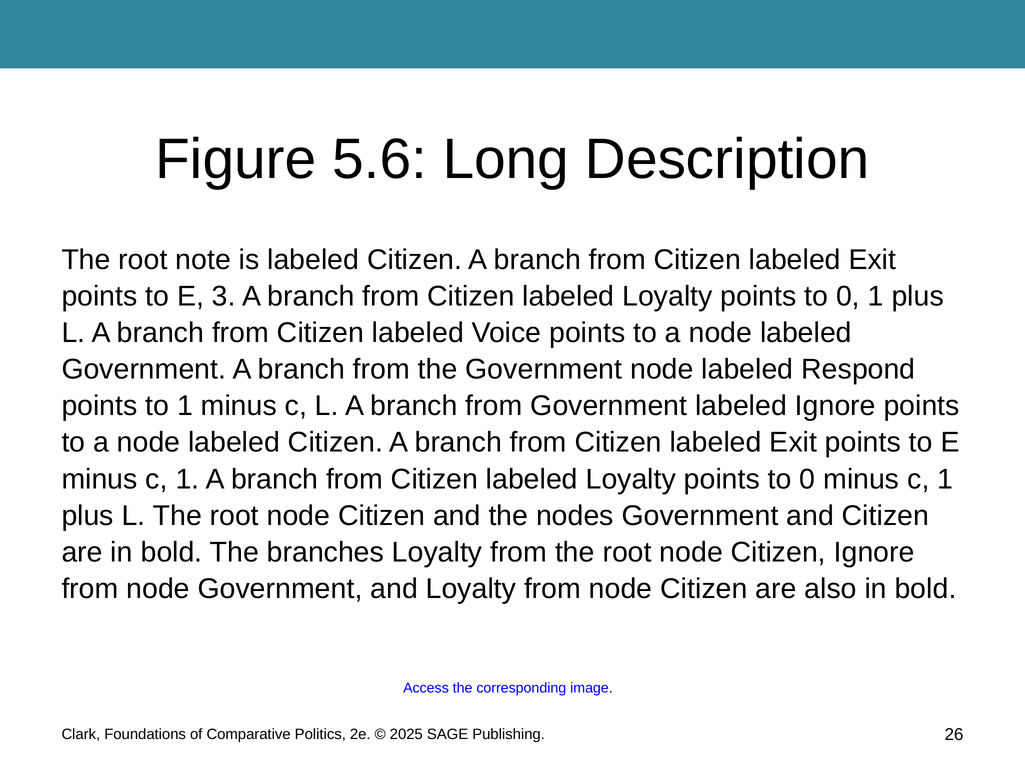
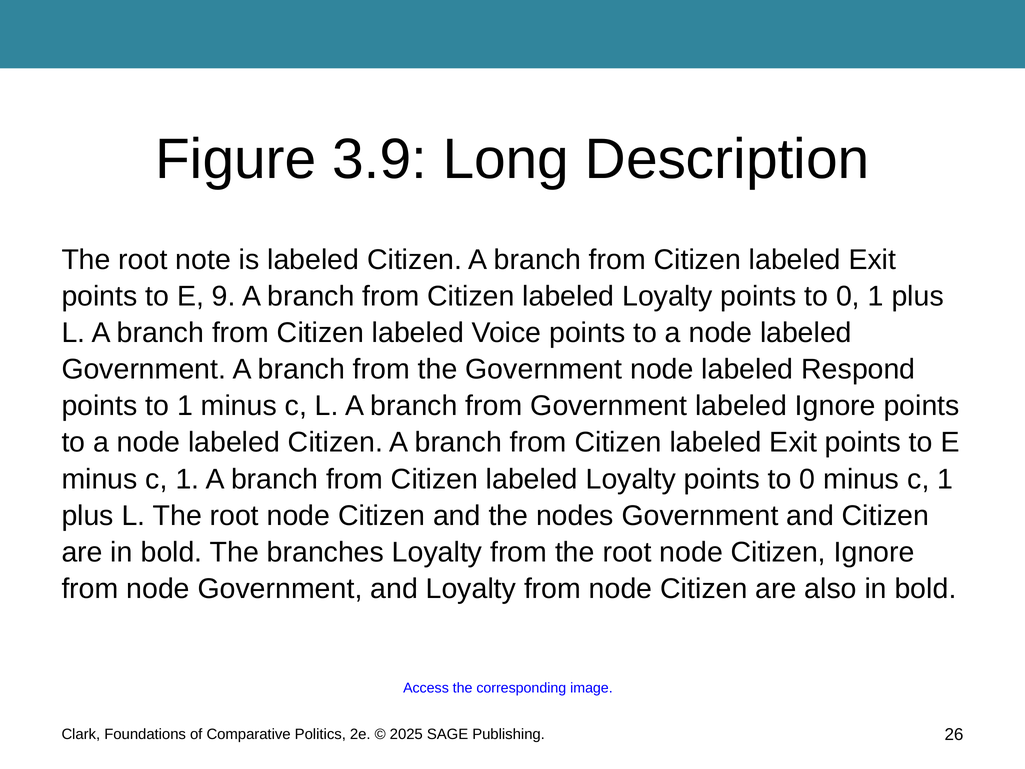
5.6: 5.6 -> 3.9
3: 3 -> 9
